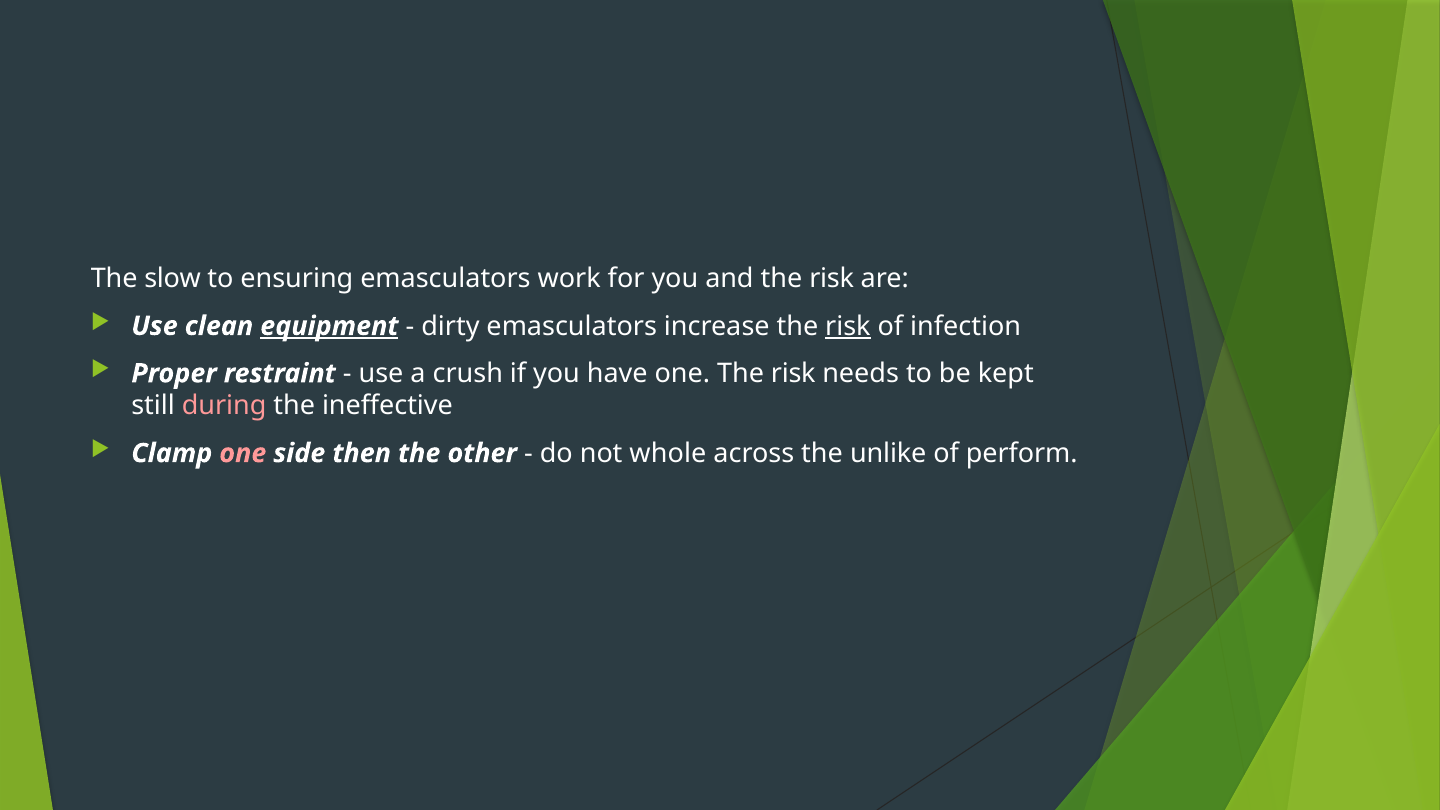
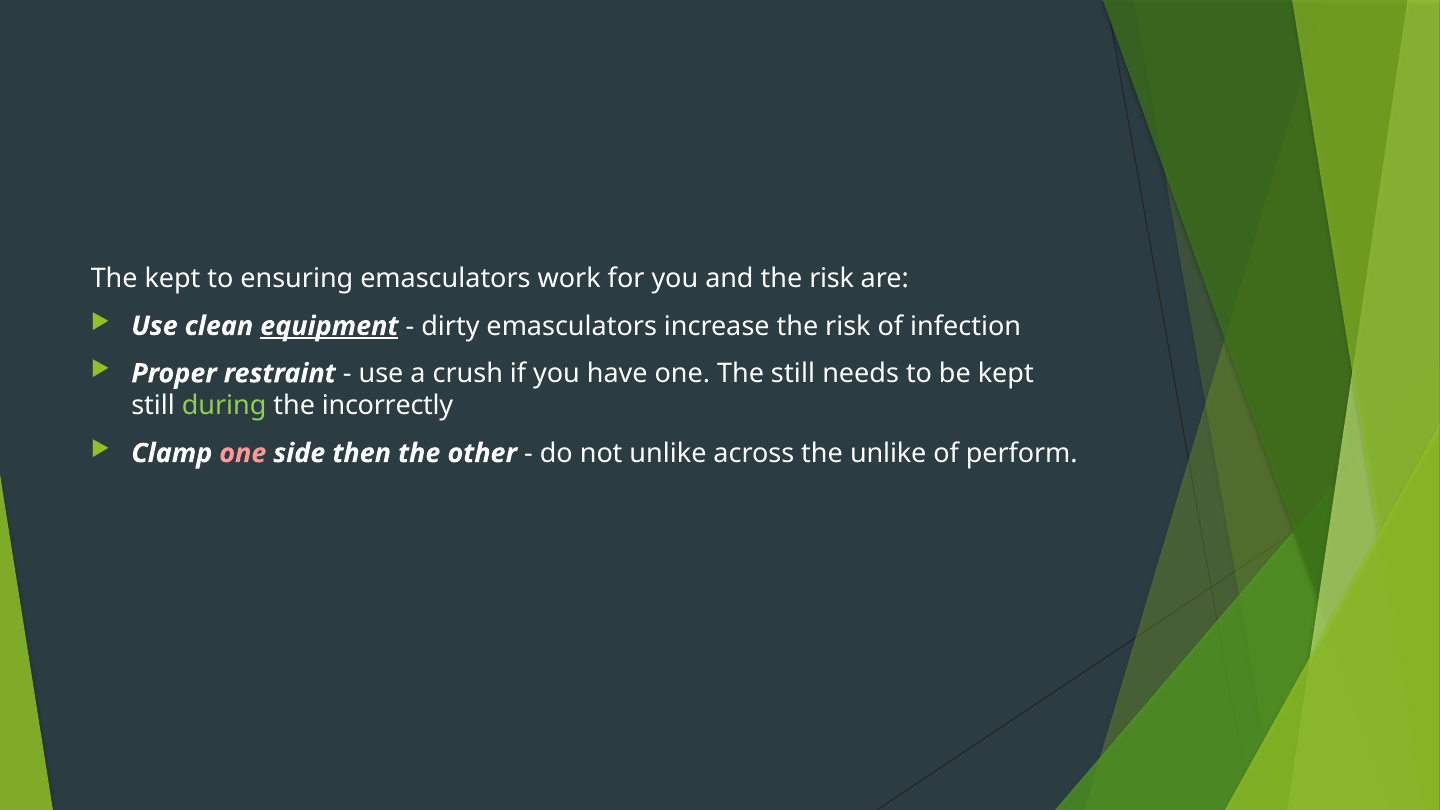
The slow: slow -> kept
risk at (848, 326) underline: present -> none
one The risk: risk -> still
during colour: pink -> light green
ineffective: ineffective -> incorrectly
not whole: whole -> unlike
